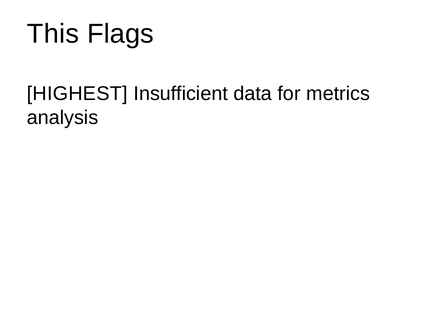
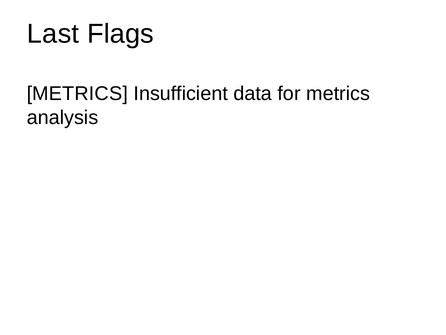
This: This -> Last
HIGHEST at (77, 94): HIGHEST -> METRICS
